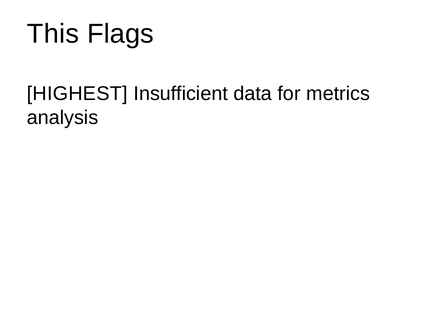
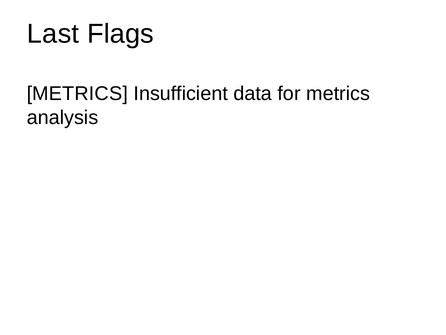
This: This -> Last
HIGHEST at (77, 94): HIGHEST -> METRICS
